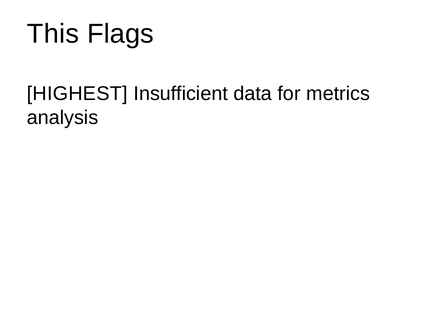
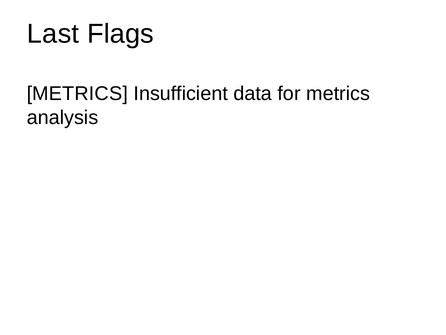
This: This -> Last
HIGHEST at (77, 94): HIGHEST -> METRICS
